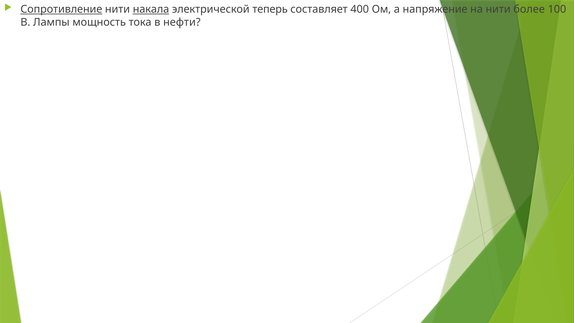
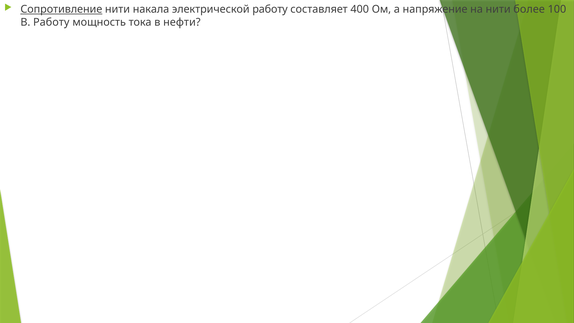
накала underline: present -> none
электрической теперь: теперь -> работу
В Лампы: Лампы -> Работу
